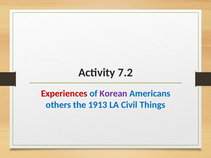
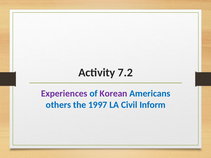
Experiences colour: red -> purple
1913: 1913 -> 1997
Things: Things -> Inform
